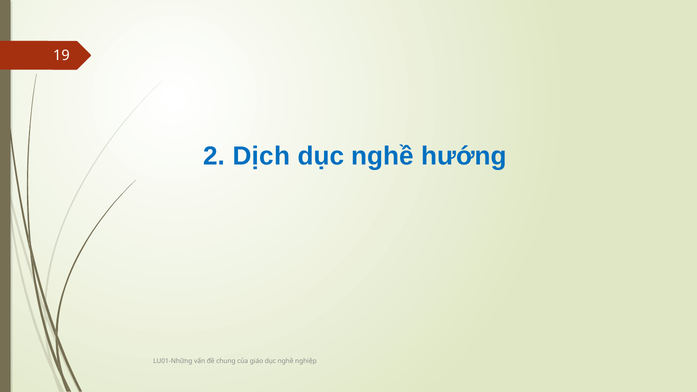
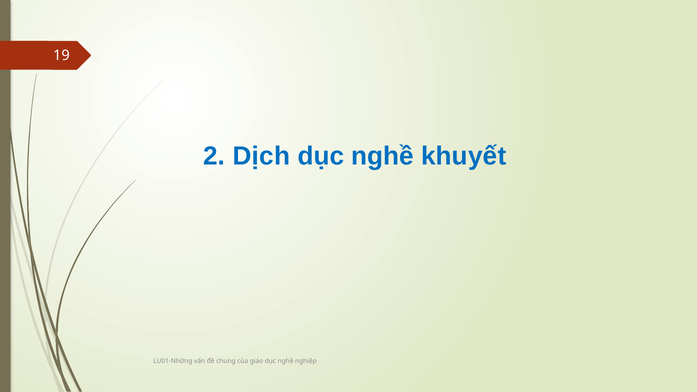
hướng: hướng -> khuyết
